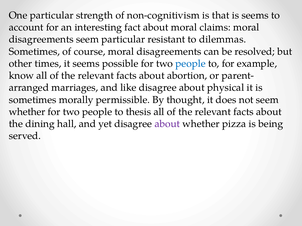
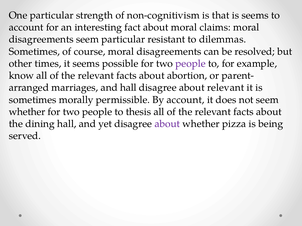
people at (190, 64) colour: blue -> purple
and like: like -> hall
about physical: physical -> relevant
By thought: thought -> account
